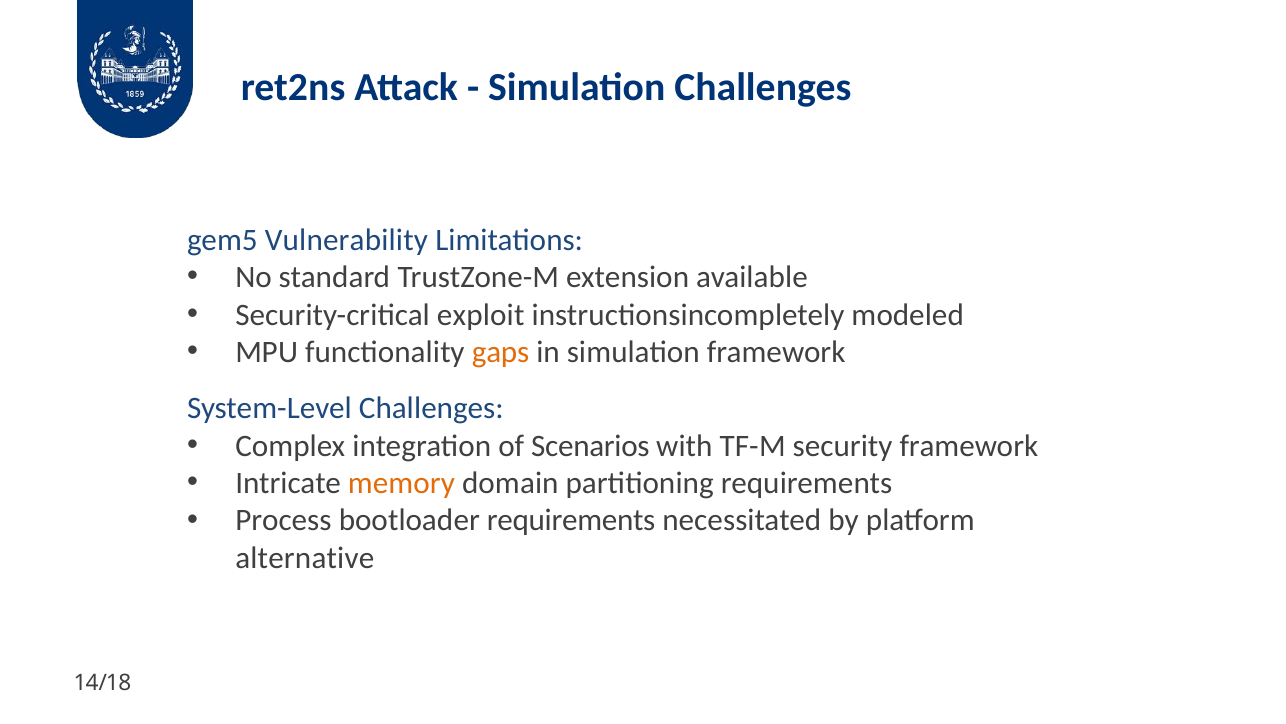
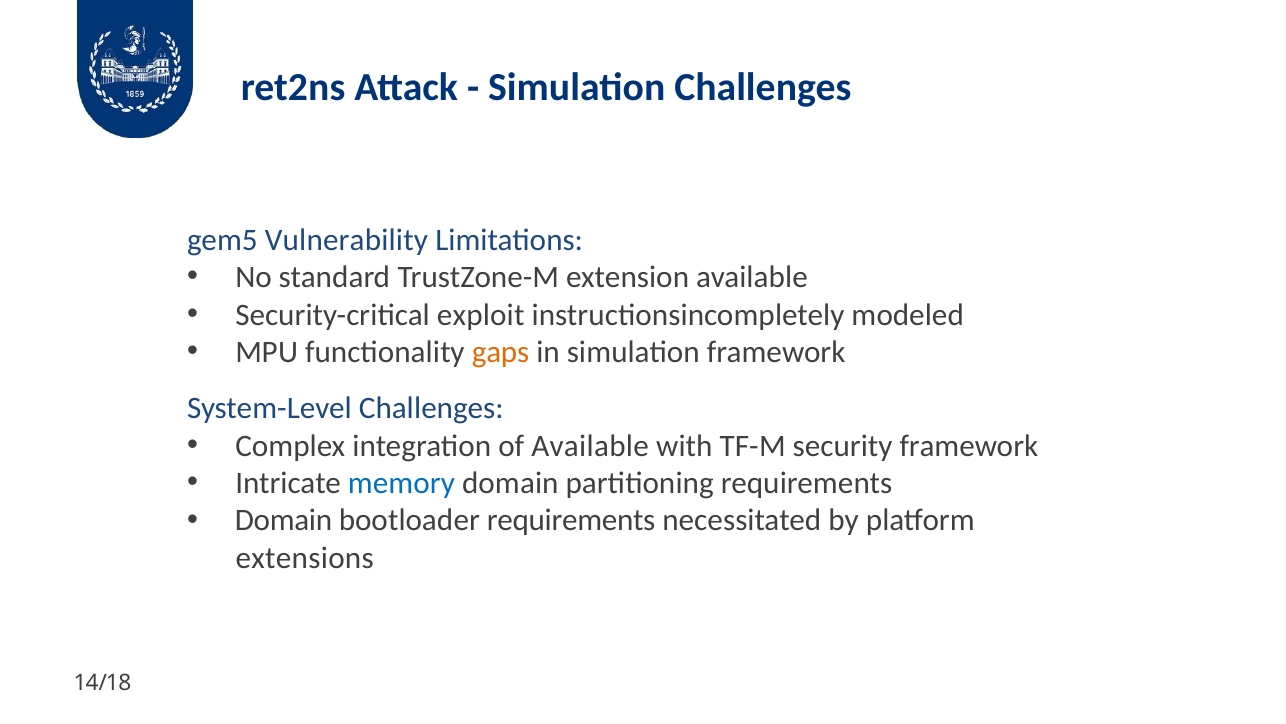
of Scenarios: Scenarios -> Available
memory colour: orange -> blue
Process at (283, 520): Process -> Domain
alternative: alternative -> extensions
